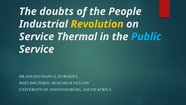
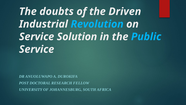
People: People -> Driven
Revolution colour: yellow -> light blue
Thermal: Thermal -> Solution
